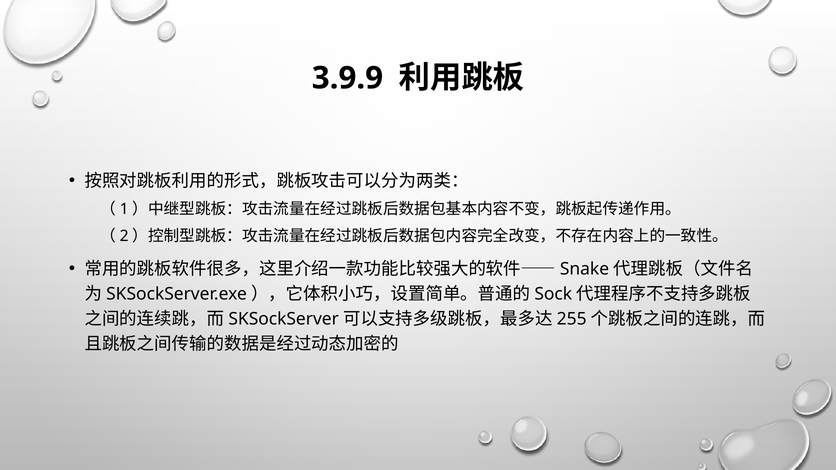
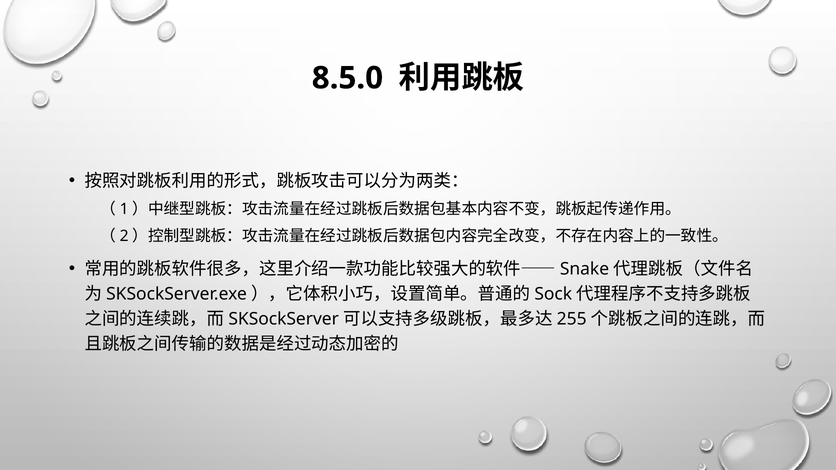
3.9.9: 3.9.9 -> 8.5.0
